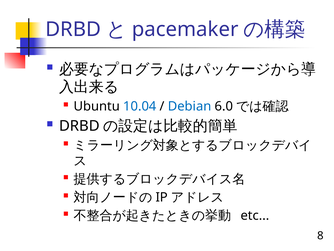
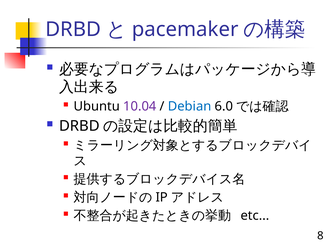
10.04 colour: blue -> purple
